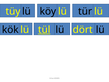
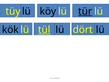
tür underline: none -> present
